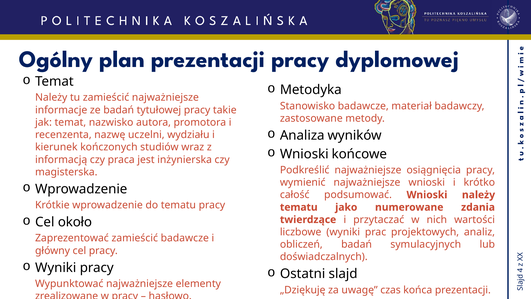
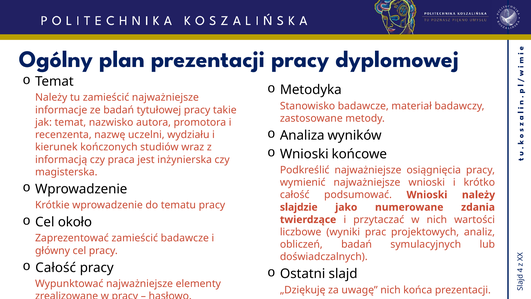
tematu at (299, 207): tematu -> slajdzie
Wyniki at (56, 267): Wyniki -> Całość
uwagę czas: czas -> nich
